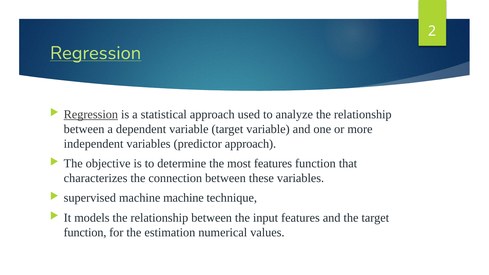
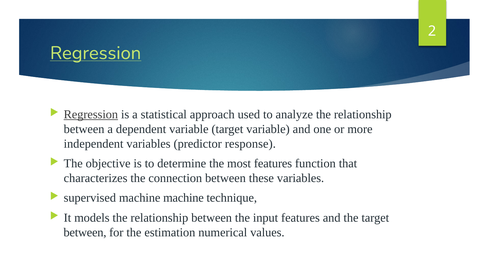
predictor approach: approach -> response
function at (85, 232): function -> between
